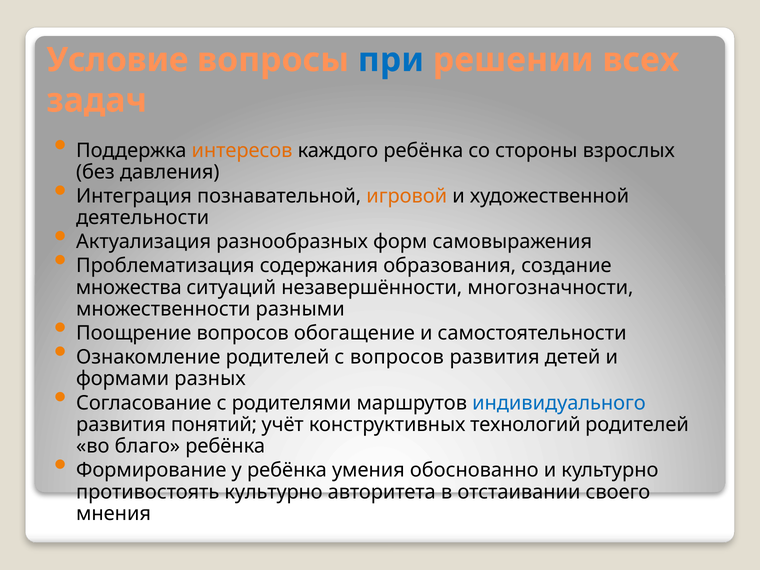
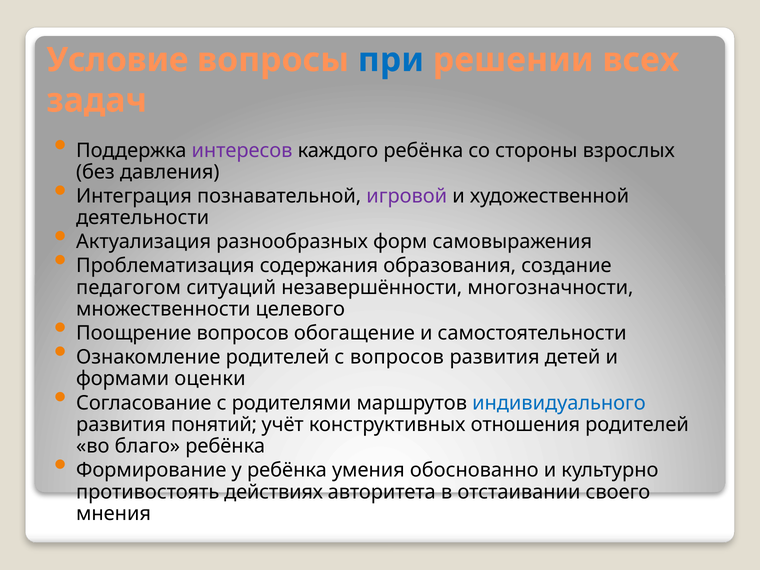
интересов colour: orange -> purple
игровой colour: orange -> purple
множества: множества -> педагогом
разными: разными -> целевого
разных: разных -> оценки
технологий: технологий -> отношения
противостоять культурно: культурно -> действиях
